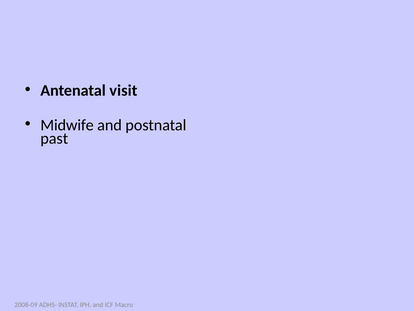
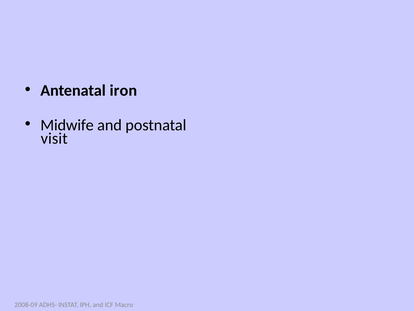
visit: visit -> iron
past: past -> visit
